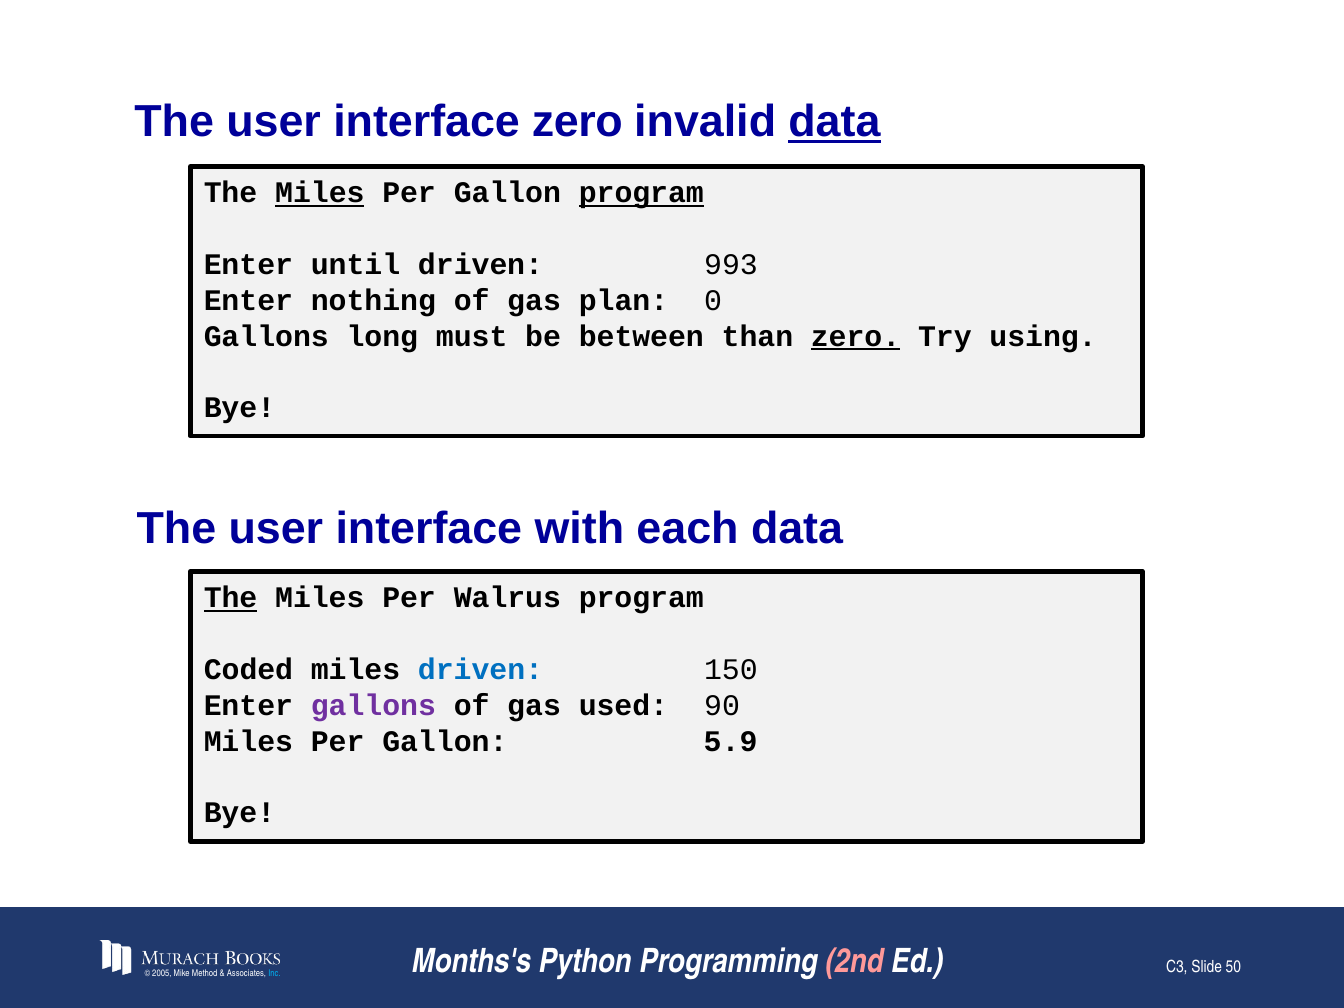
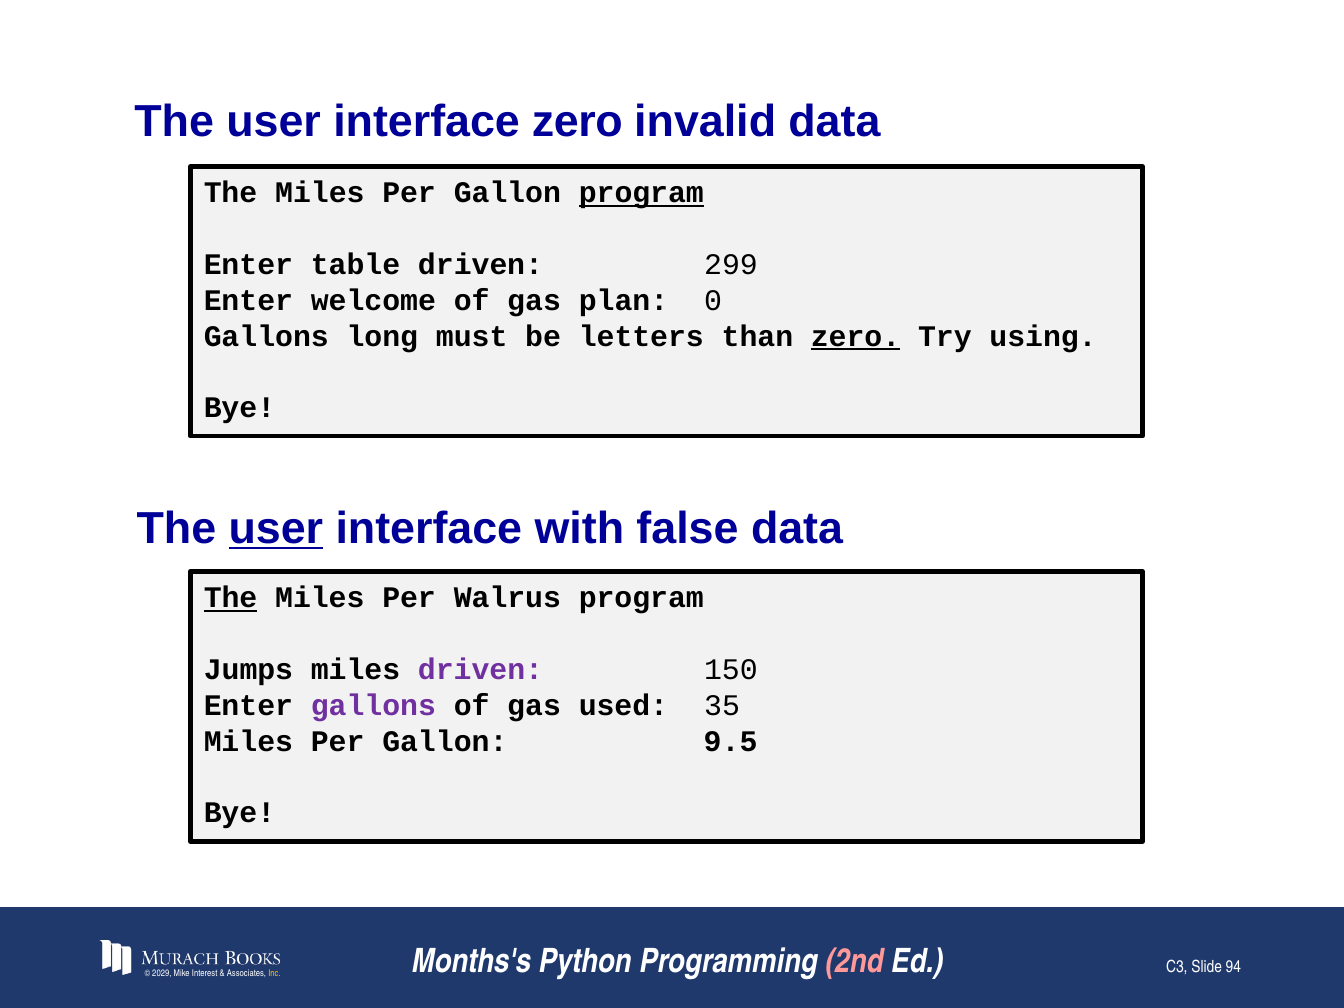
data at (834, 122) underline: present -> none
Miles at (320, 193) underline: present -> none
until: until -> table
993: 993 -> 299
nothing: nothing -> welcome
between: between -> letters
user at (276, 529) underline: none -> present
each: each -> false
Coded: Coded -> Jumps
driven at (481, 670) colour: blue -> purple
90: 90 -> 35
5.9: 5.9 -> 9.5
2005: 2005 -> 2029
Method: Method -> Interest
Inc colour: light blue -> yellow
50: 50 -> 94
